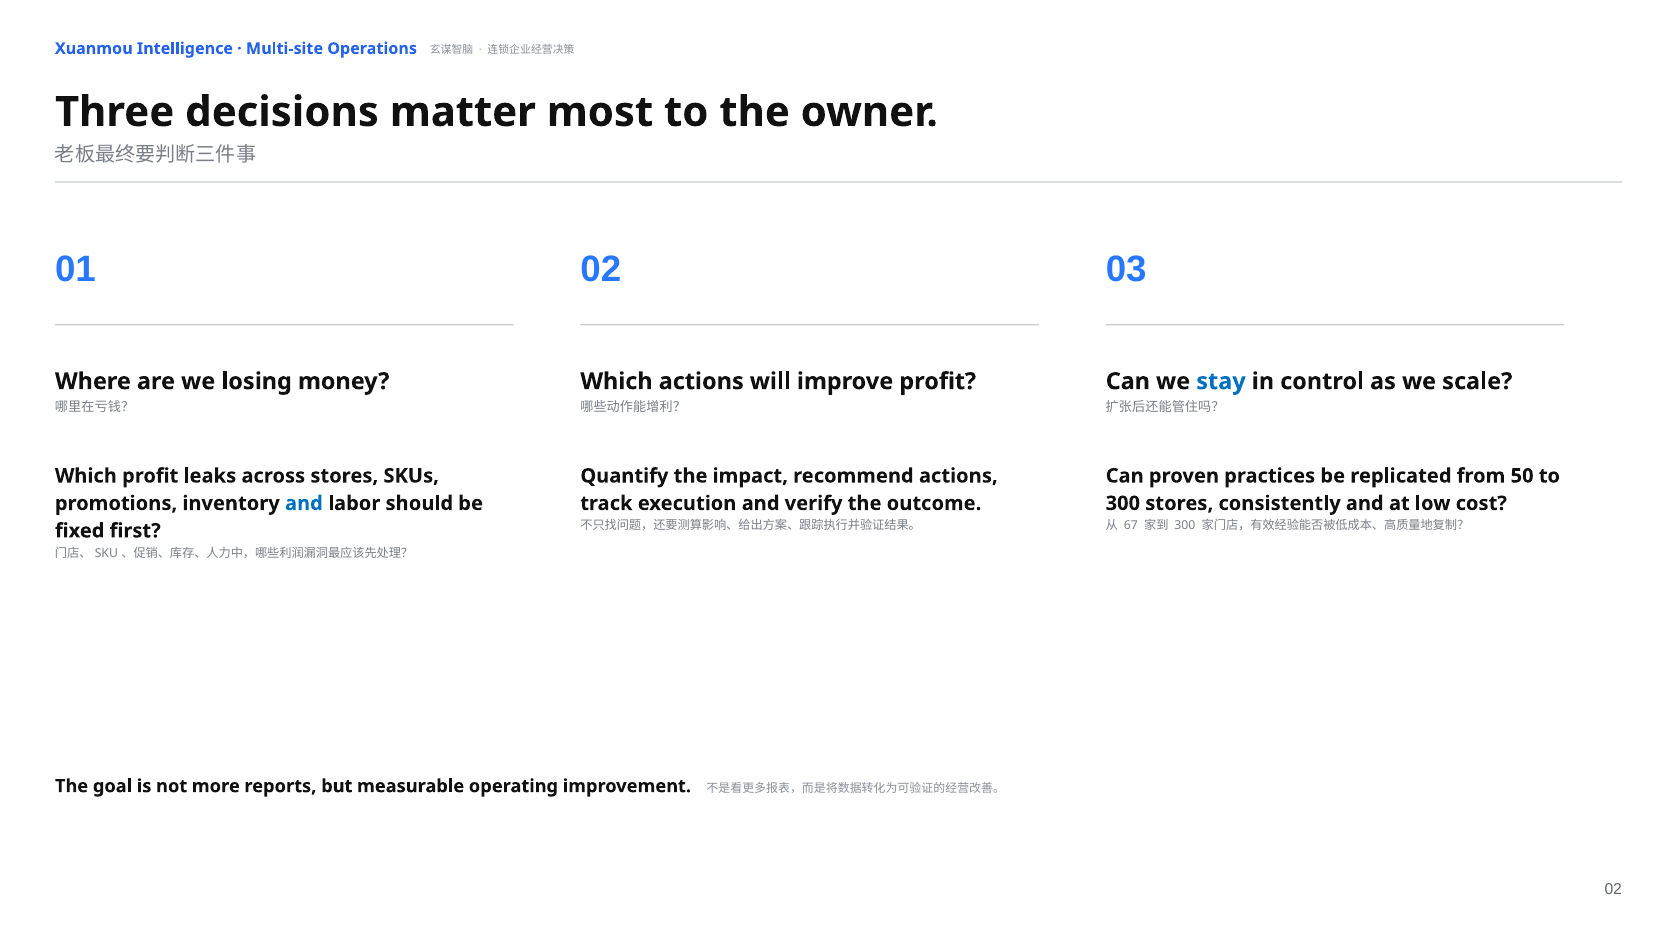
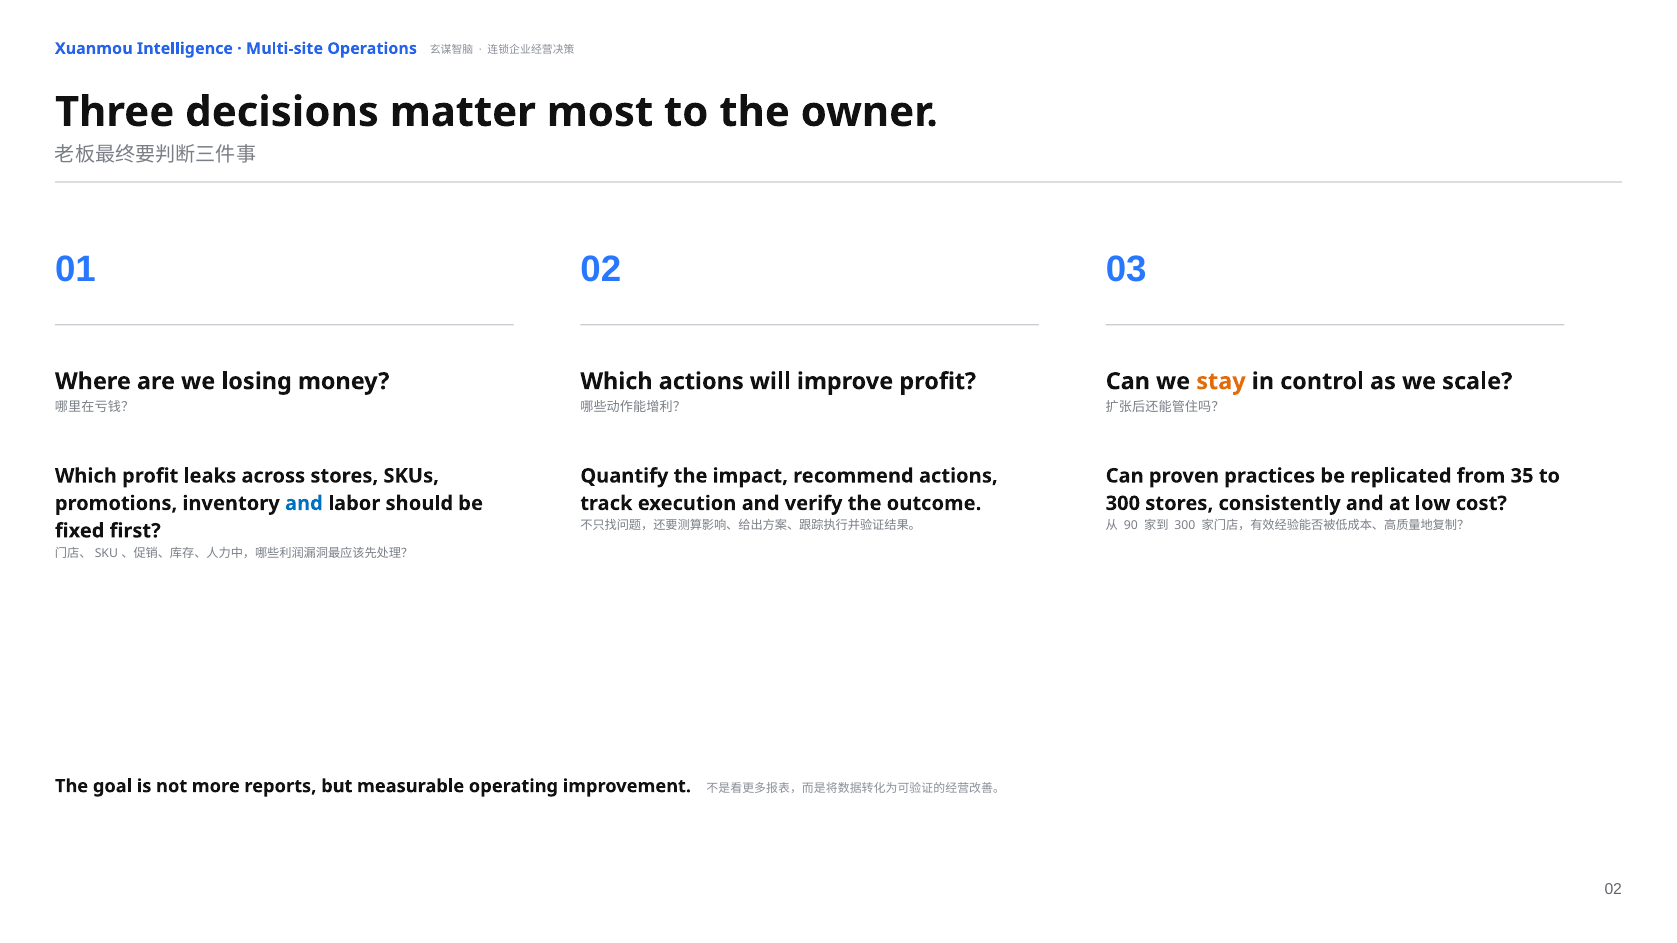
stay colour: blue -> orange
50: 50 -> 35
67: 67 -> 90
